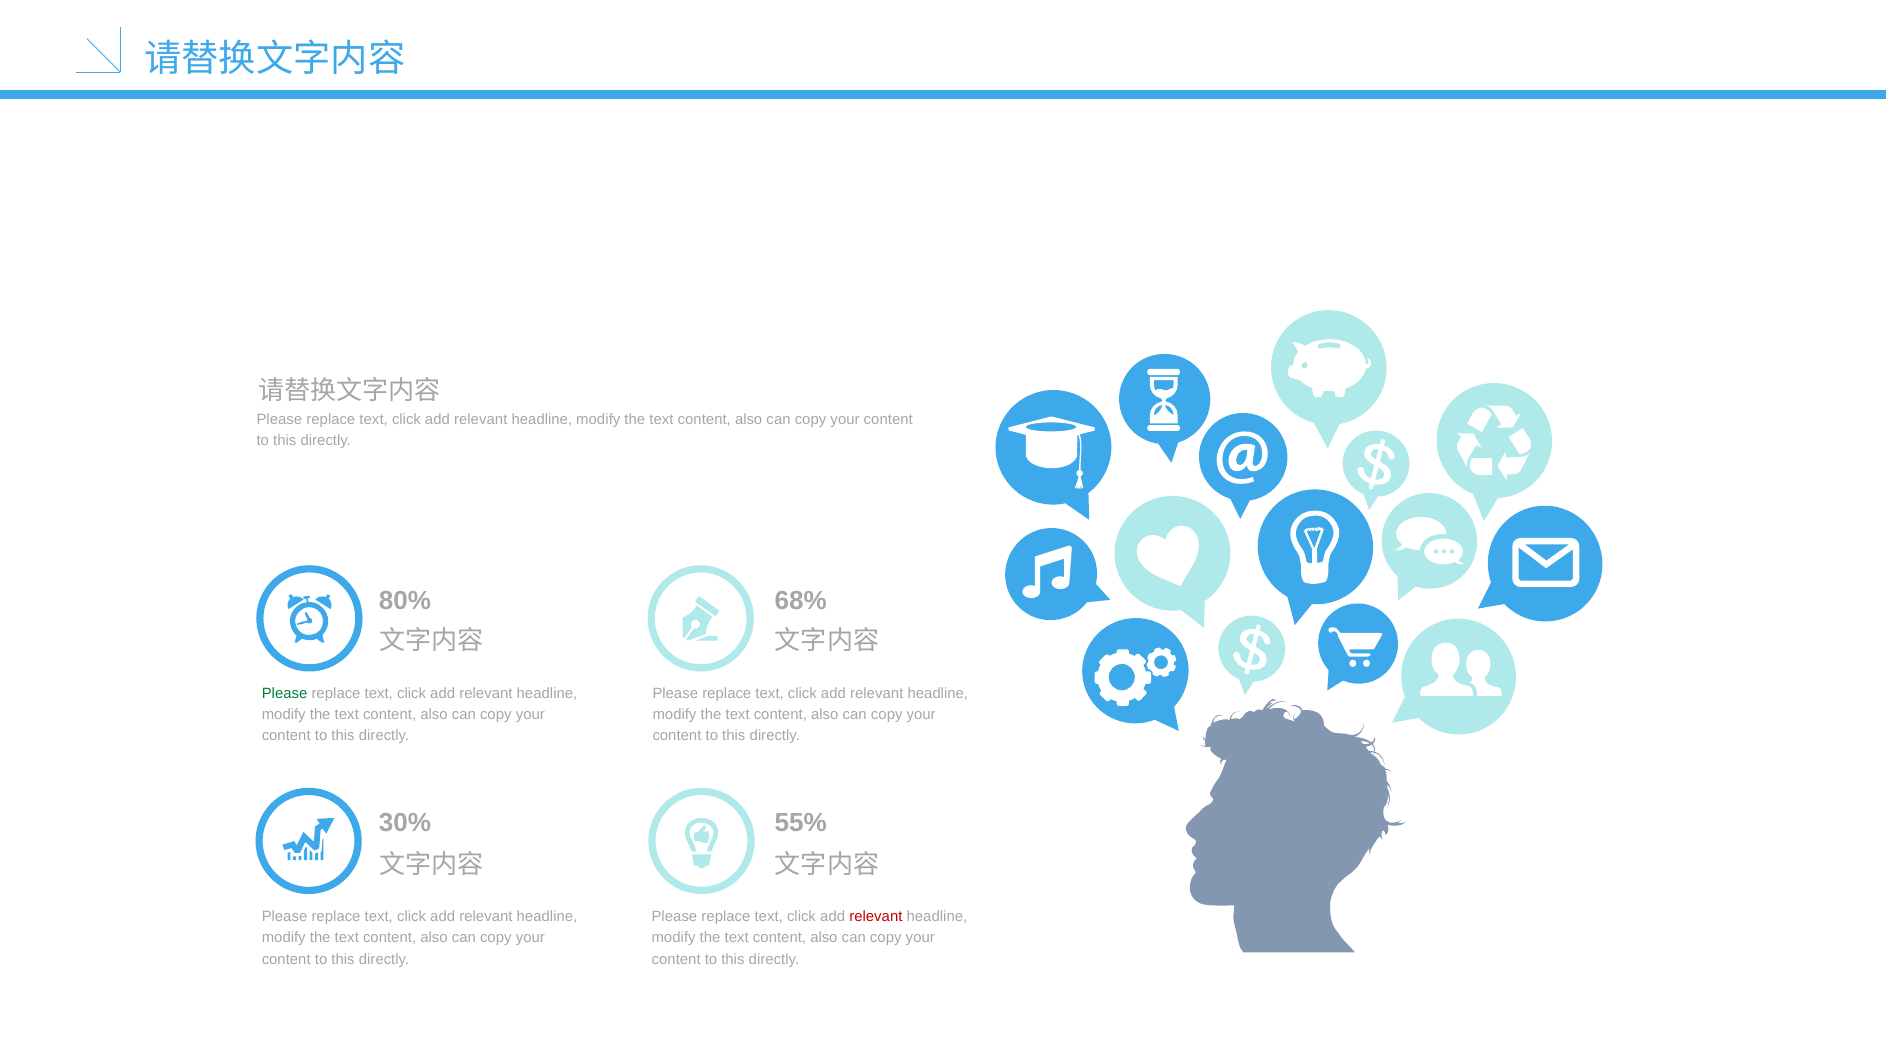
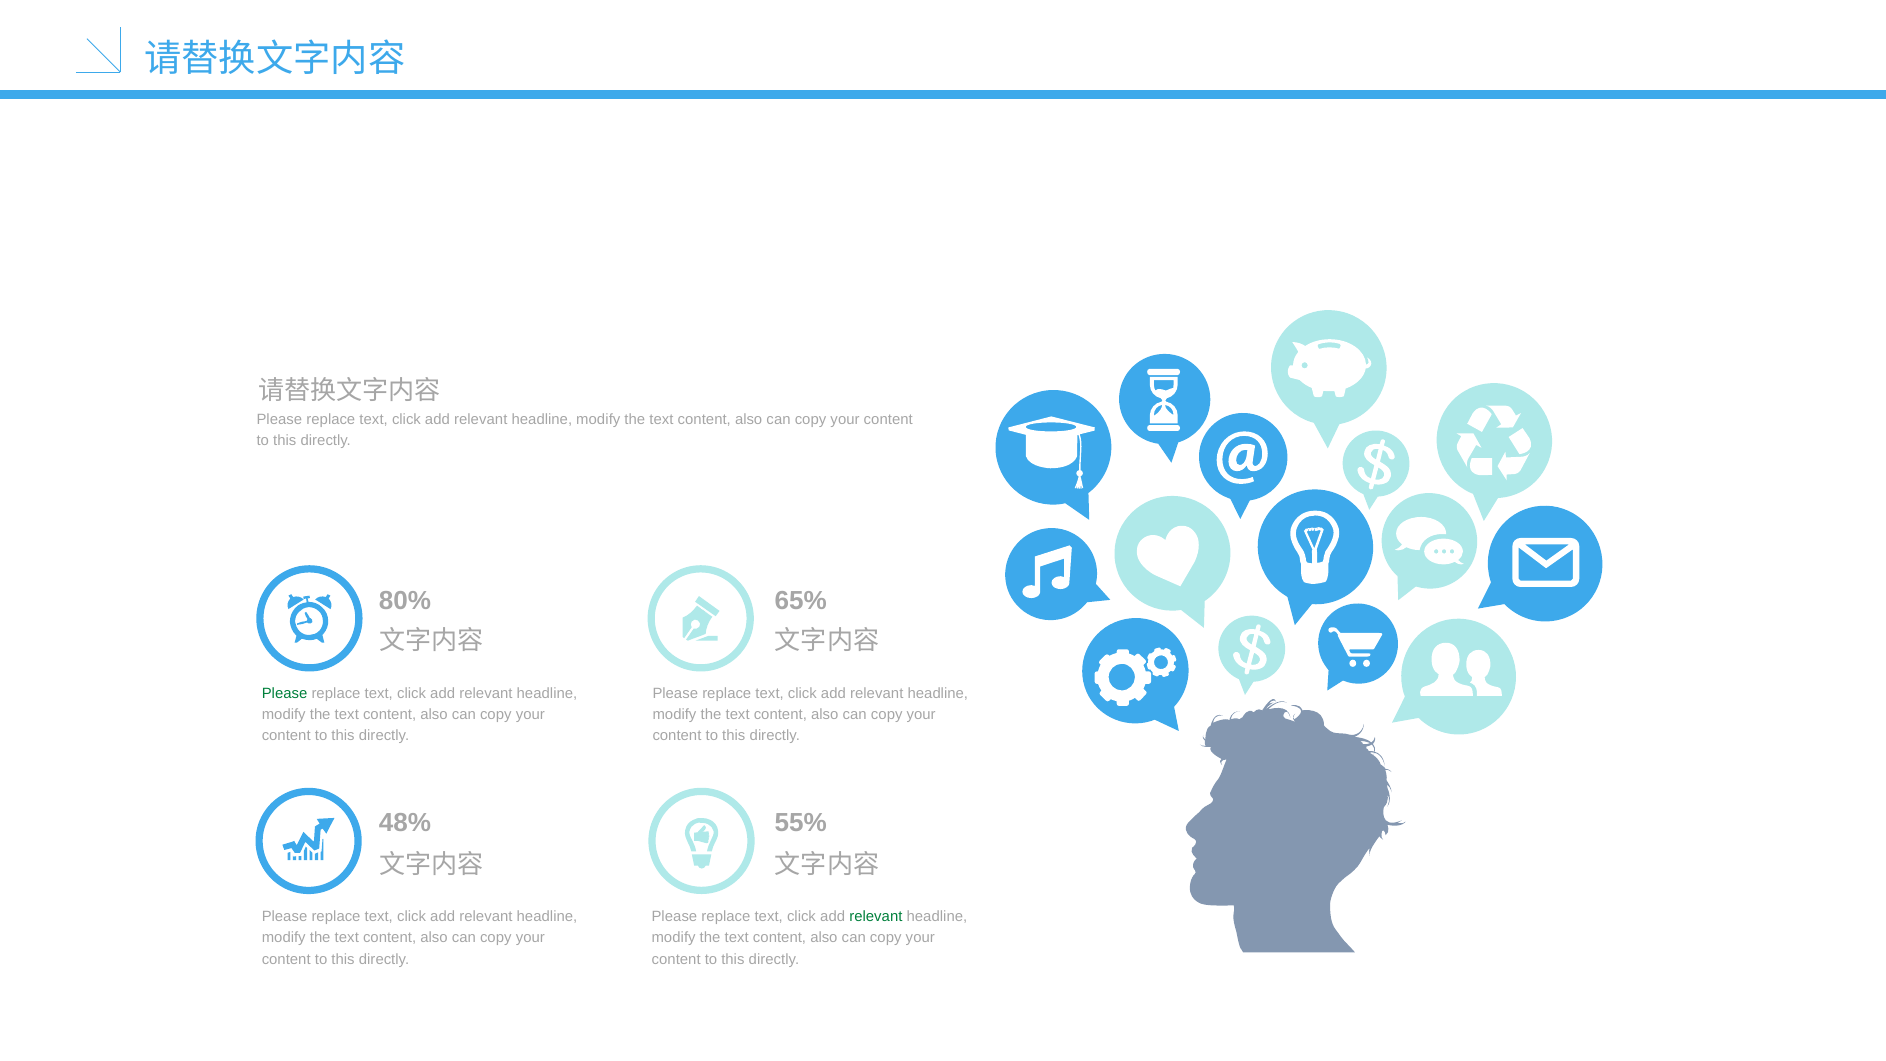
68%: 68% -> 65%
30%: 30% -> 48%
relevant at (876, 917) colour: red -> green
